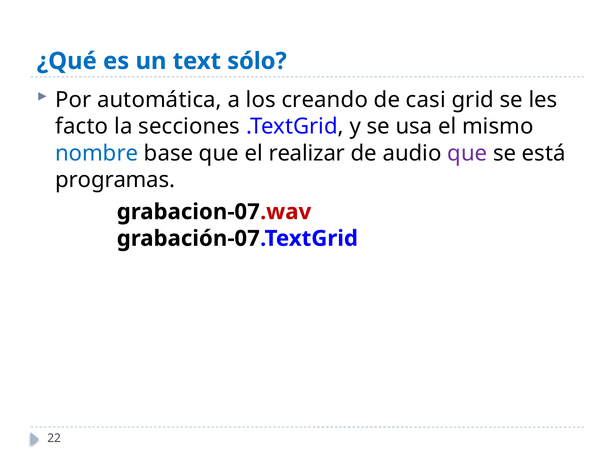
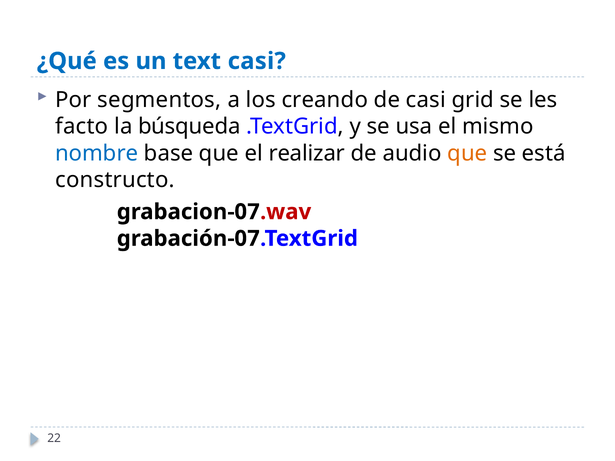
text sólo: sólo -> casi
automática: automática -> segmentos
secciones: secciones -> búsqueda
que at (467, 153) colour: purple -> orange
programas: programas -> constructo
